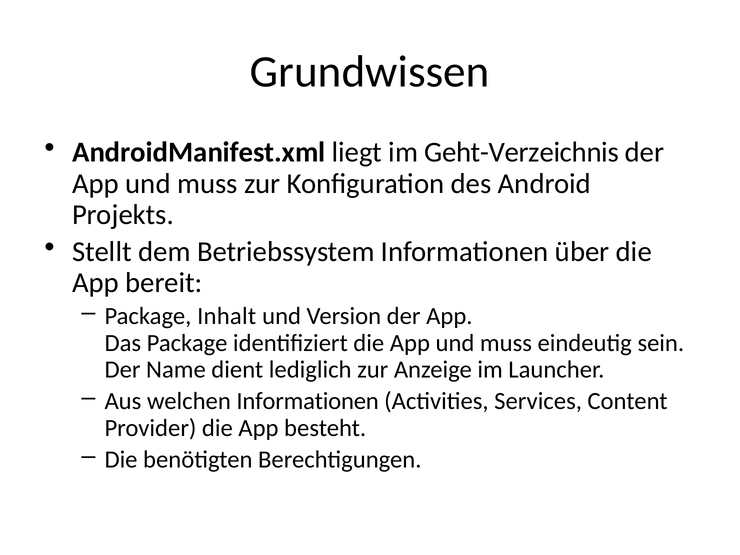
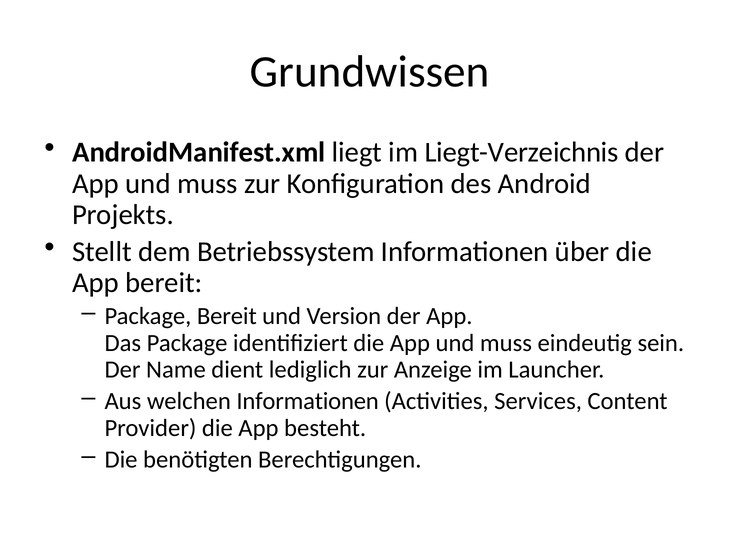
Geht-Verzeichnis: Geht-Verzeichnis -> Liegt-Verzeichnis
Package Inhalt: Inhalt -> Bereit
